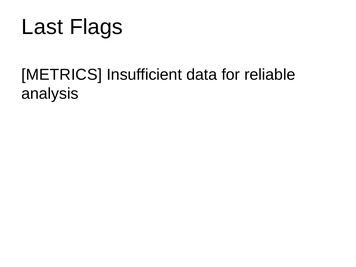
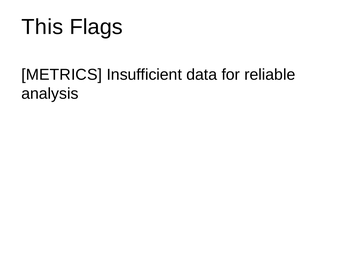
Last: Last -> This
